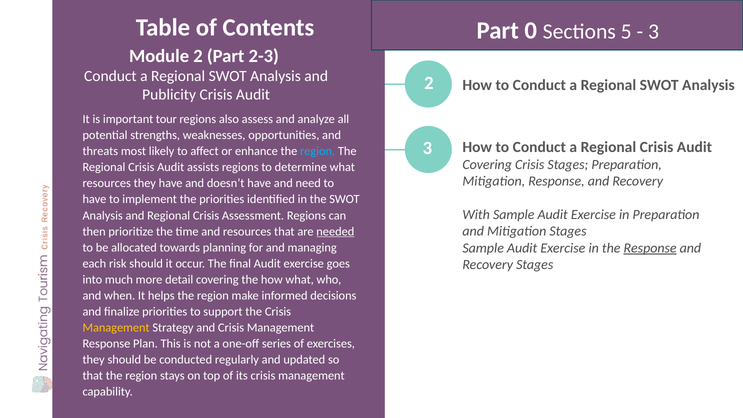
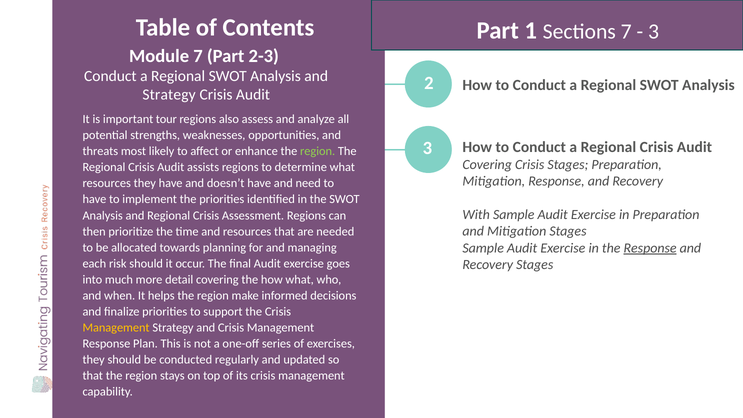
0: 0 -> 1
Sections 5: 5 -> 7
Module 2: 2 -> 7
Publicity at (169, 95): Publicity -> Strategy
region at (318, 151) colour: light blue -> light green
needed underline: present -> none
